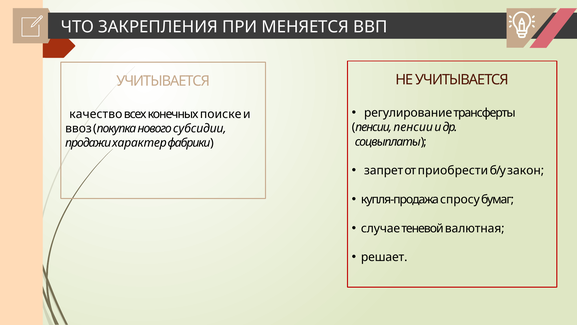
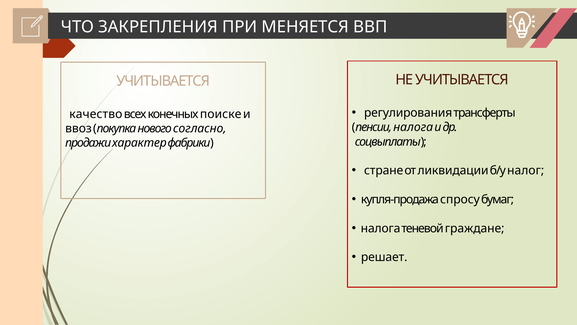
регулирование: регулирование -> регулирования
пенсии пенсии: пенсии -> налога
субсидии: субсидии -> согласно
запрет: запрет -> стране
приобрести: приобрести -> ликвидации
закон: закон -> налог
случае at (381, 228): случае -> налога
валютная: валютная -> граждане
